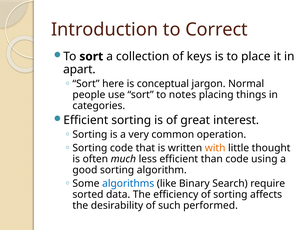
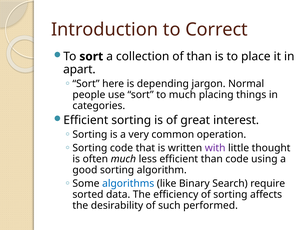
of keys: keys -> than
conceptual: conceptual -> depending
to notes: notes -> much
with colour: orange -> purple
